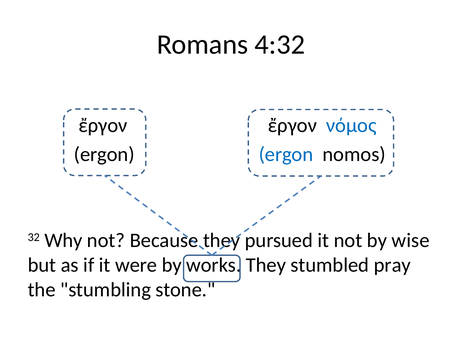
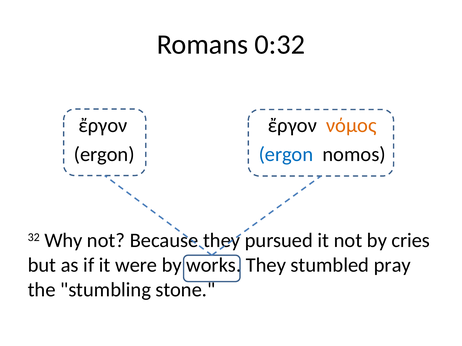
4:32: 4:32 -> 0:32
νόμος colour: blue -> orange
wise: wise -> cries
